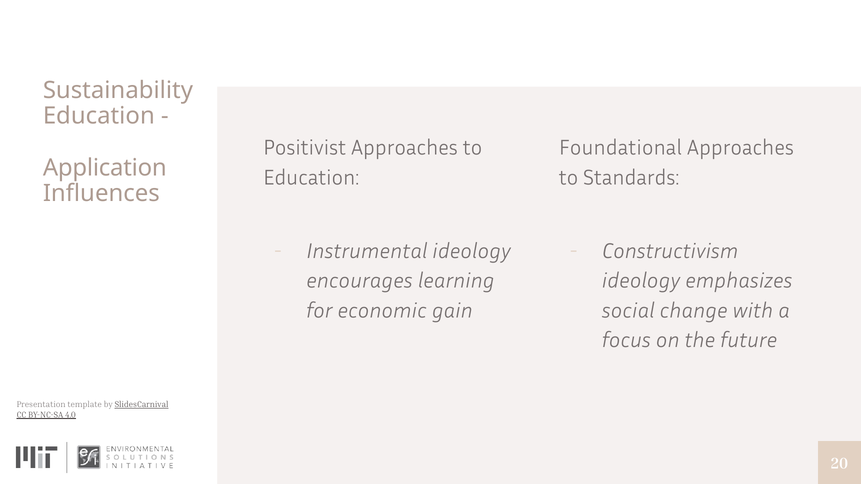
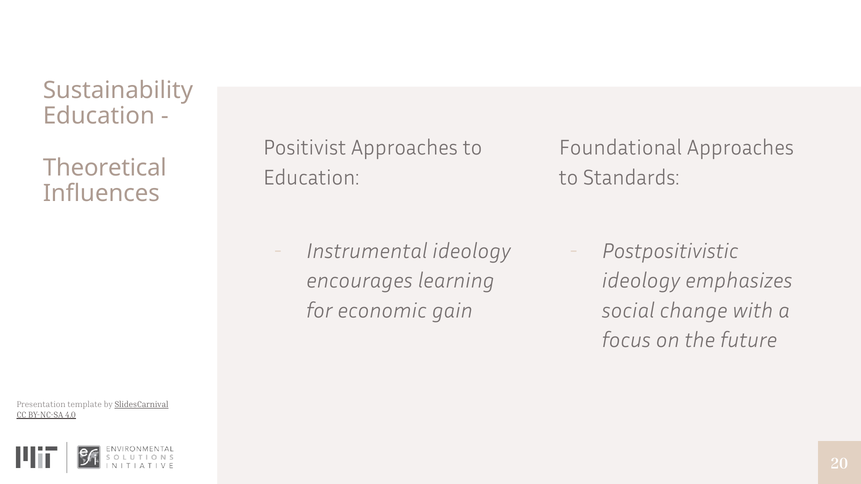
Application: Application -> Theoretical
Constructivism: Constructivism -> Postpositivistic
